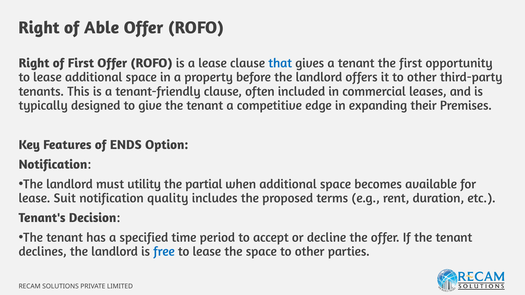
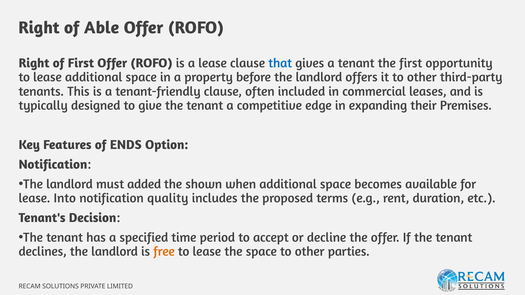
utility: utility -> added
partial: partial -> shown
Suit: Suit -> Into
free colour: blue -> orange
